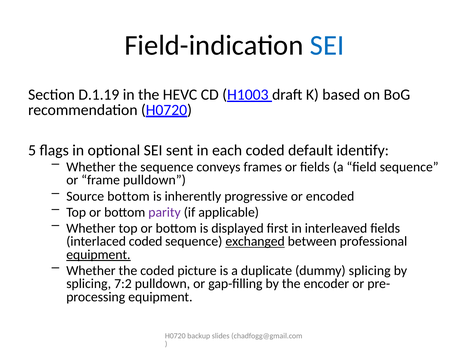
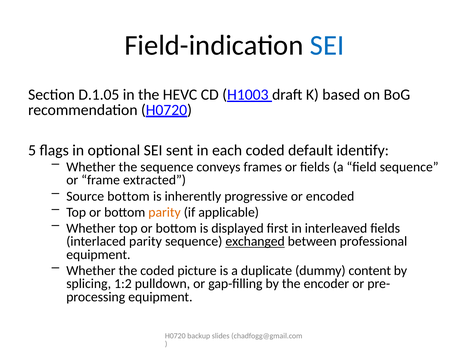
D.1.19: D.1.19 -> D.1.05
frame pulldown: pulldown -> extracted
parity at (165, 212) colour: purple -> orange
interlaced coded: coded -> parity
equipment at (98, 254) underline: present -> none
dummy splicing: splicing -> content
7:2: 7:2 -> 1:2
